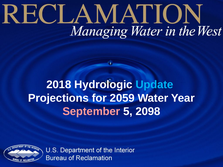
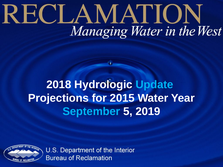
2059: 2059 -> 2015
September colour: pink -> light blue
2098: 2098 -> 2019
